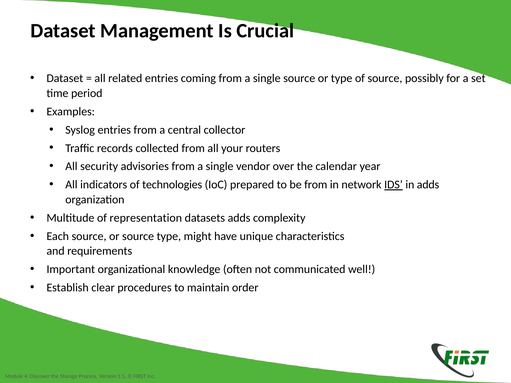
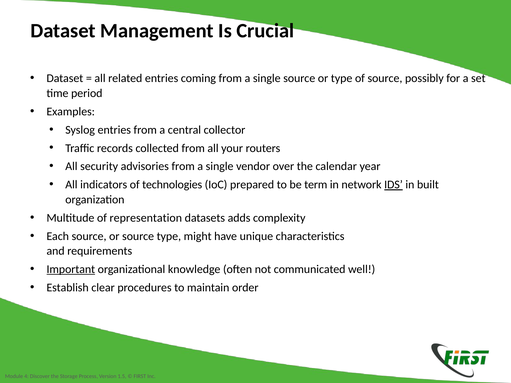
be from: from -> term
in adds: adds -> built
Important underline: none -> present
